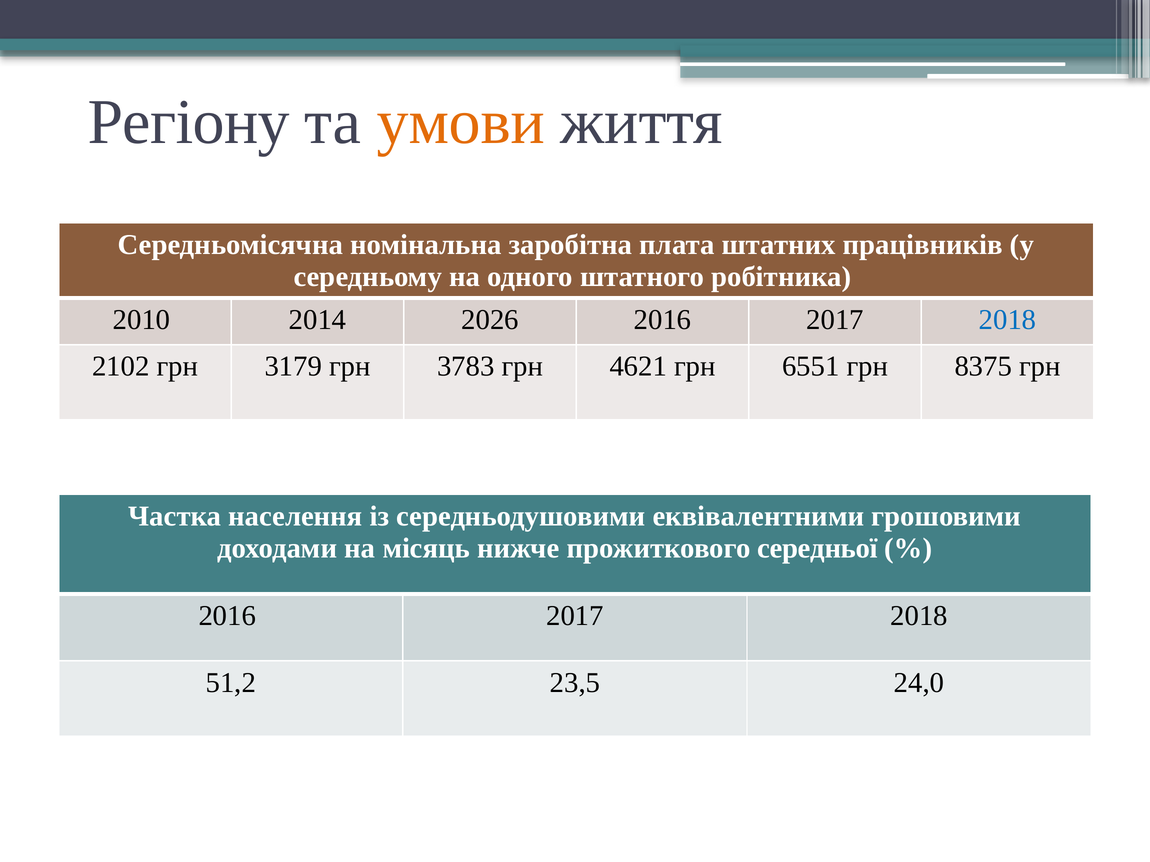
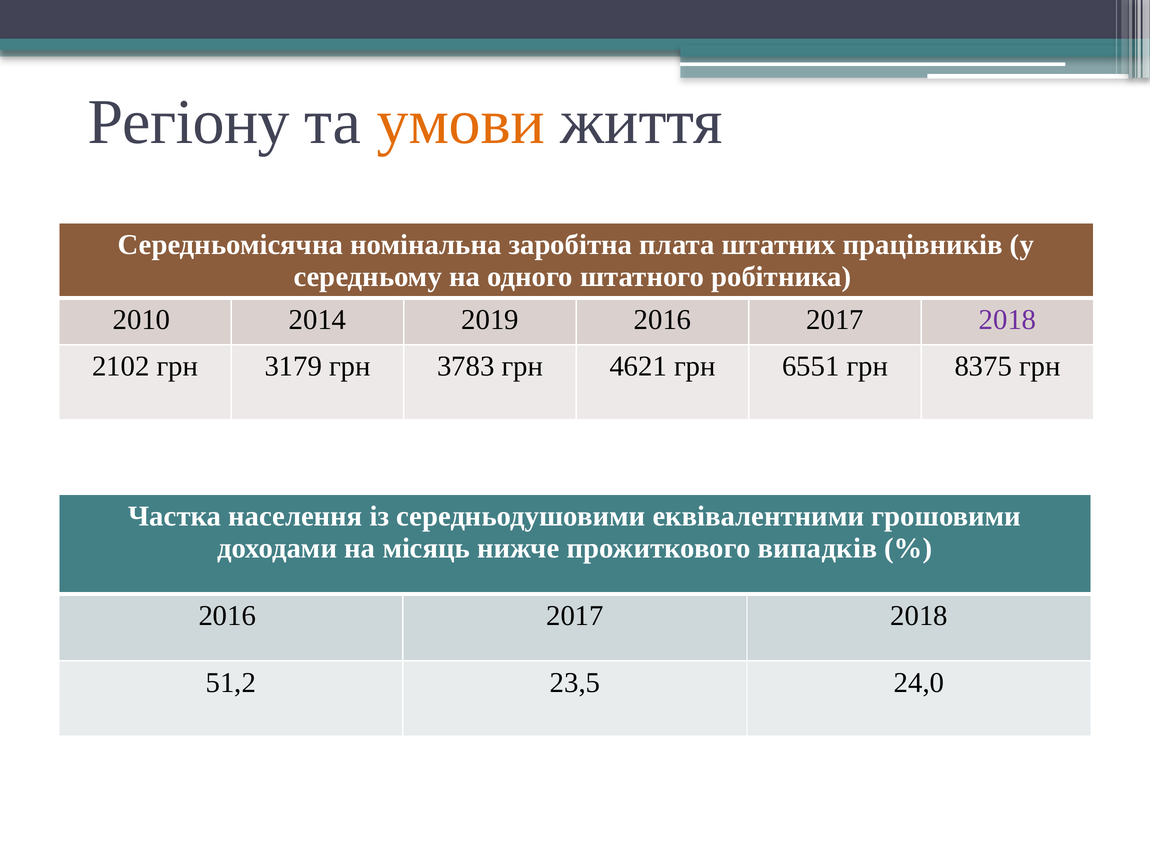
2026: 2026 -> 2019
2018 at (1008, 320) colour: blue -> purple
середньої: середньої -> випадків
